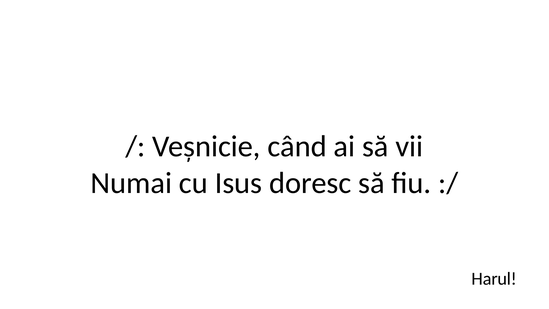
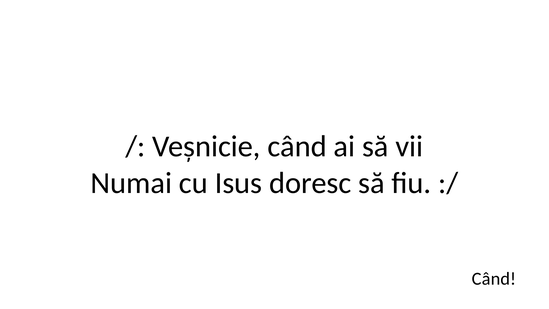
Harul at (494, 278): Harul -> Când
